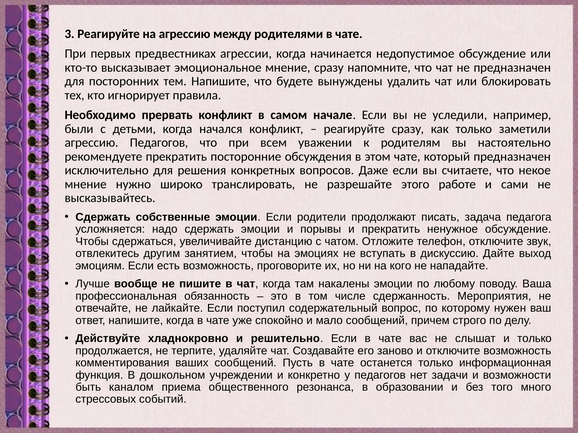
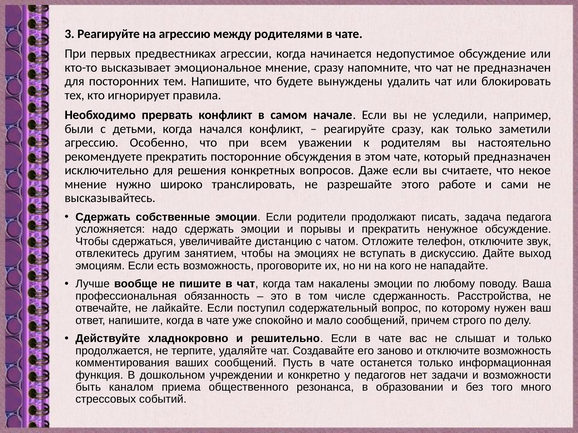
агрессию Педагогов: Педагогов -> Особенно
Мероприятия: Мероприятия -> Расстройства
